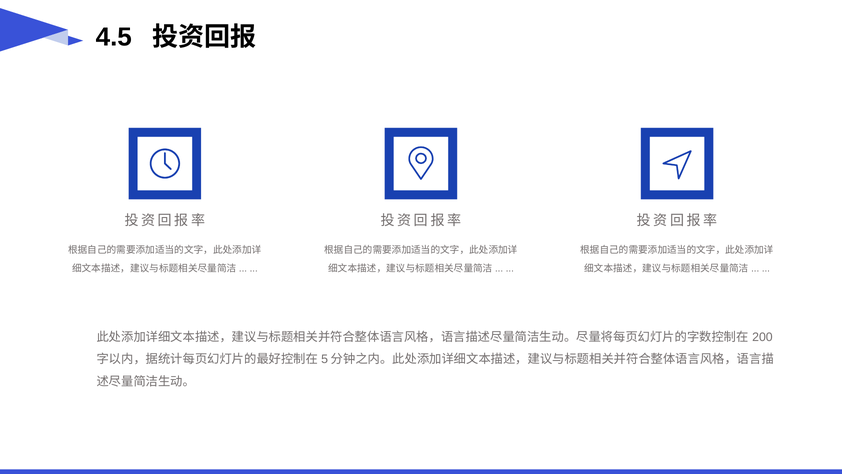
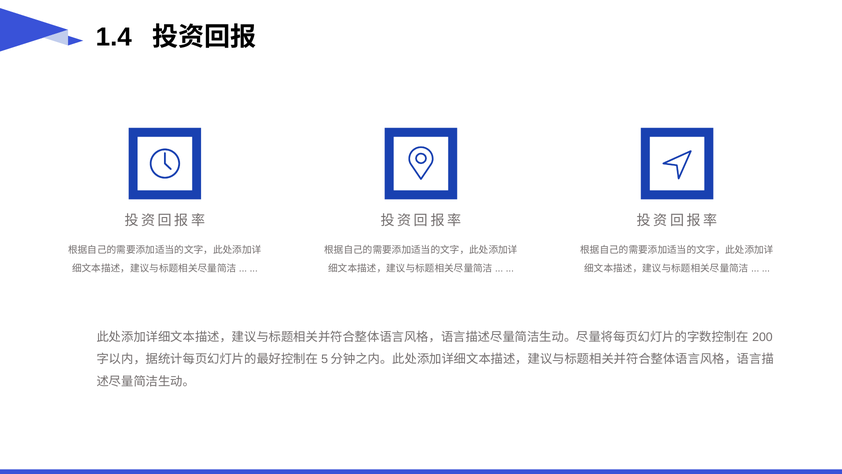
4.5: 4.5 -> 1.4
